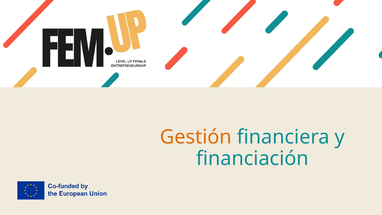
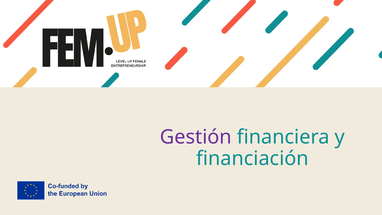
Gestión colour: orange -> purple
